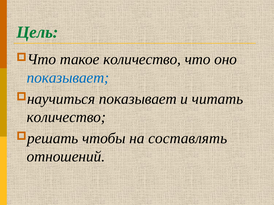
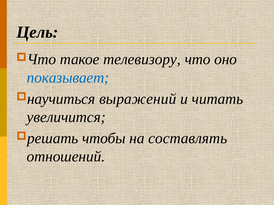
Цель colour: green -> black
такое количество: количество -> телевизору
показывает at (138, 99): показывает -> выражений
количество at (66, 117): количество -> увеличится
